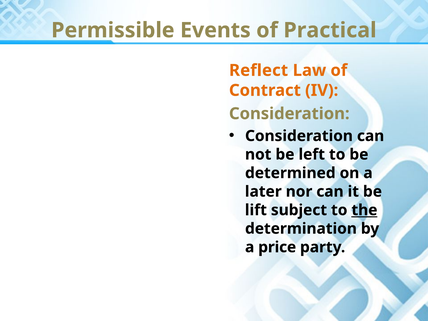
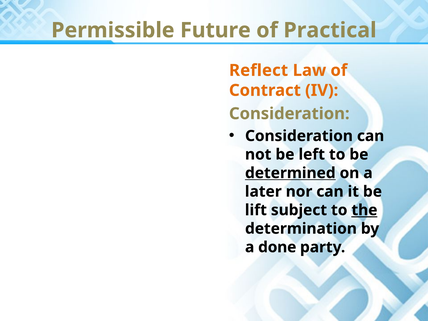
Events: Events -> Future
determined underline: none -> present
price: price -> done
